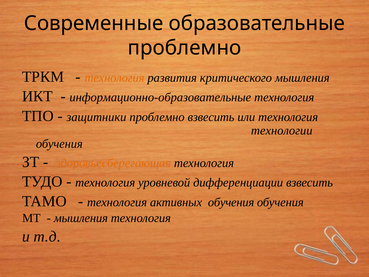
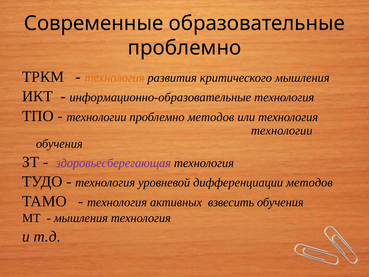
защитники at (96, 117): защитники -> технологии
проблемно взвесить: взвесить -> методов
здоровьесберегающая colour: orange -> purple
дифференциации взвесить: взвесить -> методов
активных обучения: обучения -> взвесить
